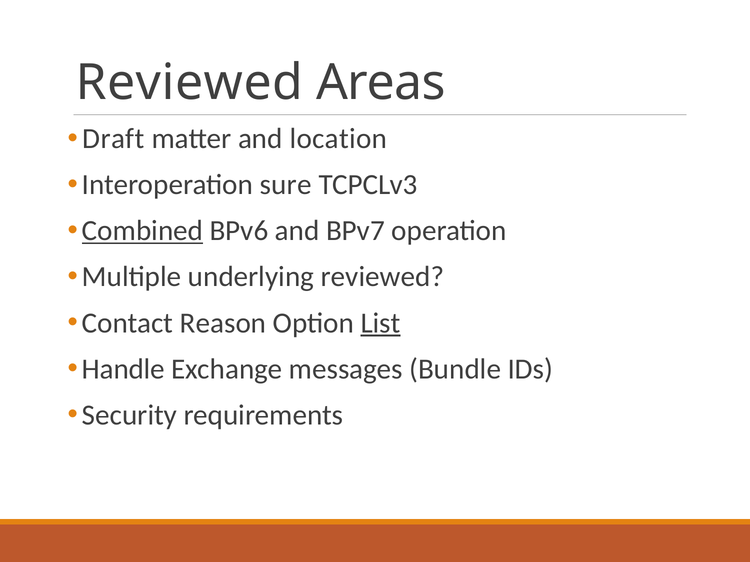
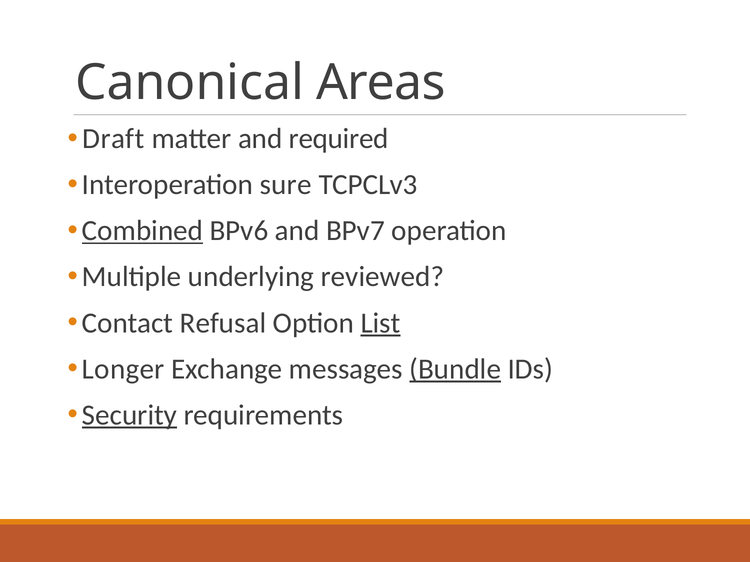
Reviewed at (189, 83): Reviewed -> Canonical
location: location -> required
Reason: Reason -> Refusal
Handle: Handle -> Longer
Bundle underline: none -> present
Security underline: none -> present
